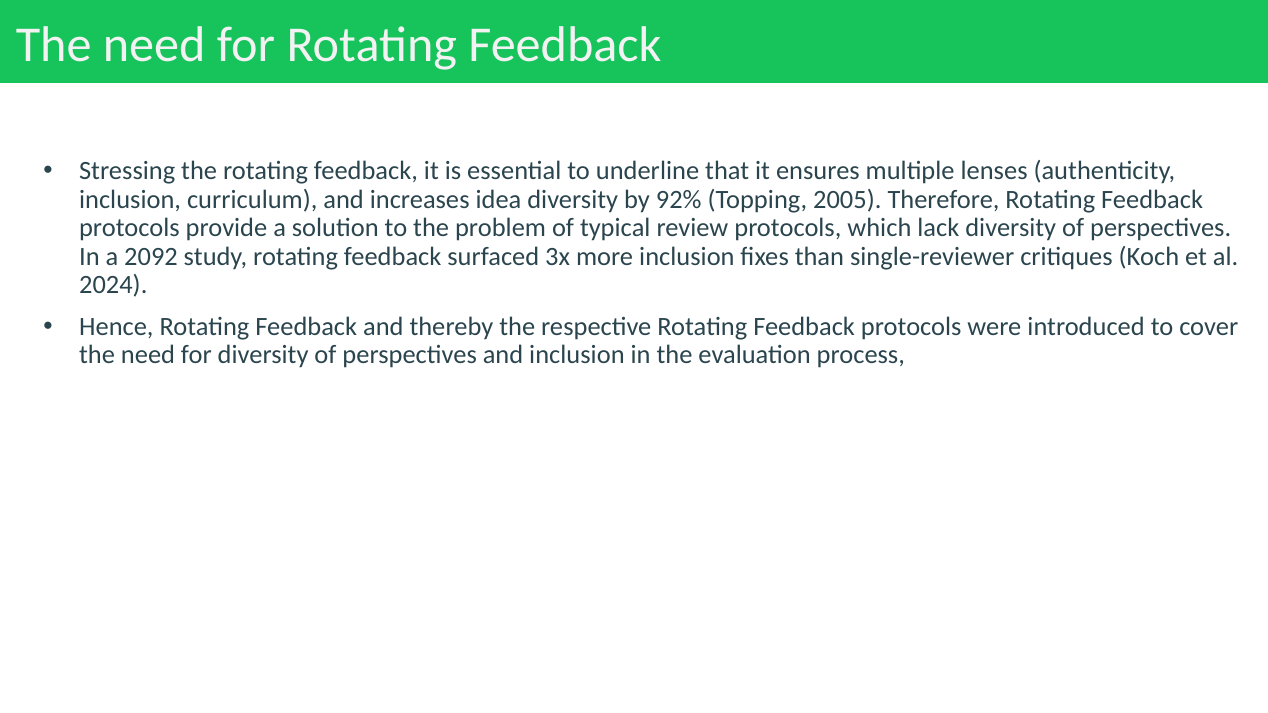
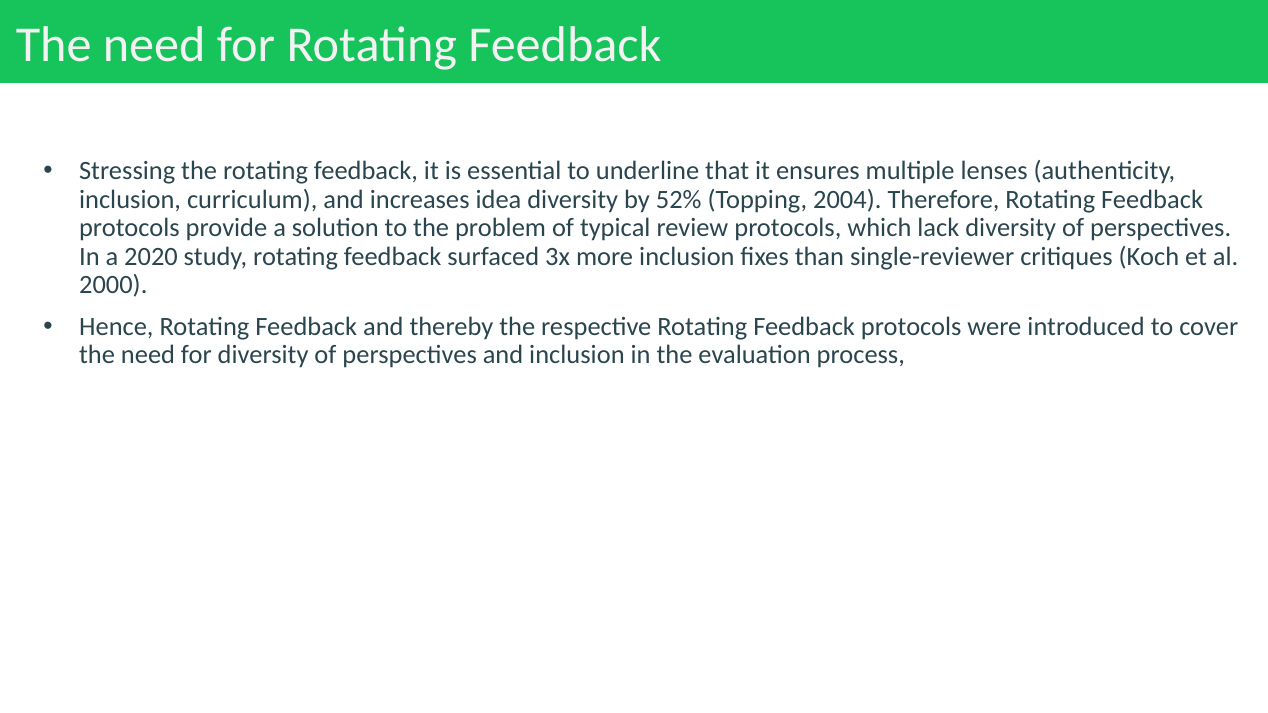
92%: 92% -> 52%
2005: 2005 -> 2004
2092: 2092 -> 2020
2024: 2024 -> 2000
